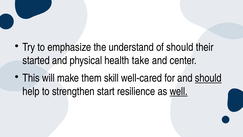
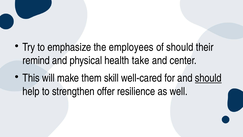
understand: understand -> employees
started: started -> remind
start: start -> offer
well underline: present -> none
